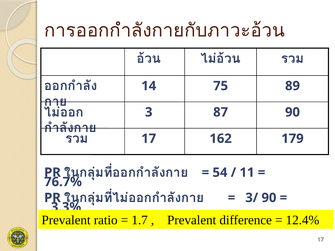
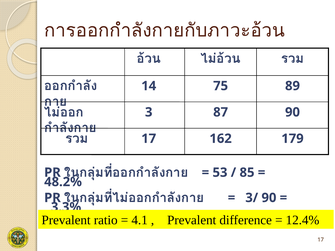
54: 54 -> 53
11: 11 -> 85
76.7%: 76.7% -> 48.2%
1.7: 1.7 -> 4.1
